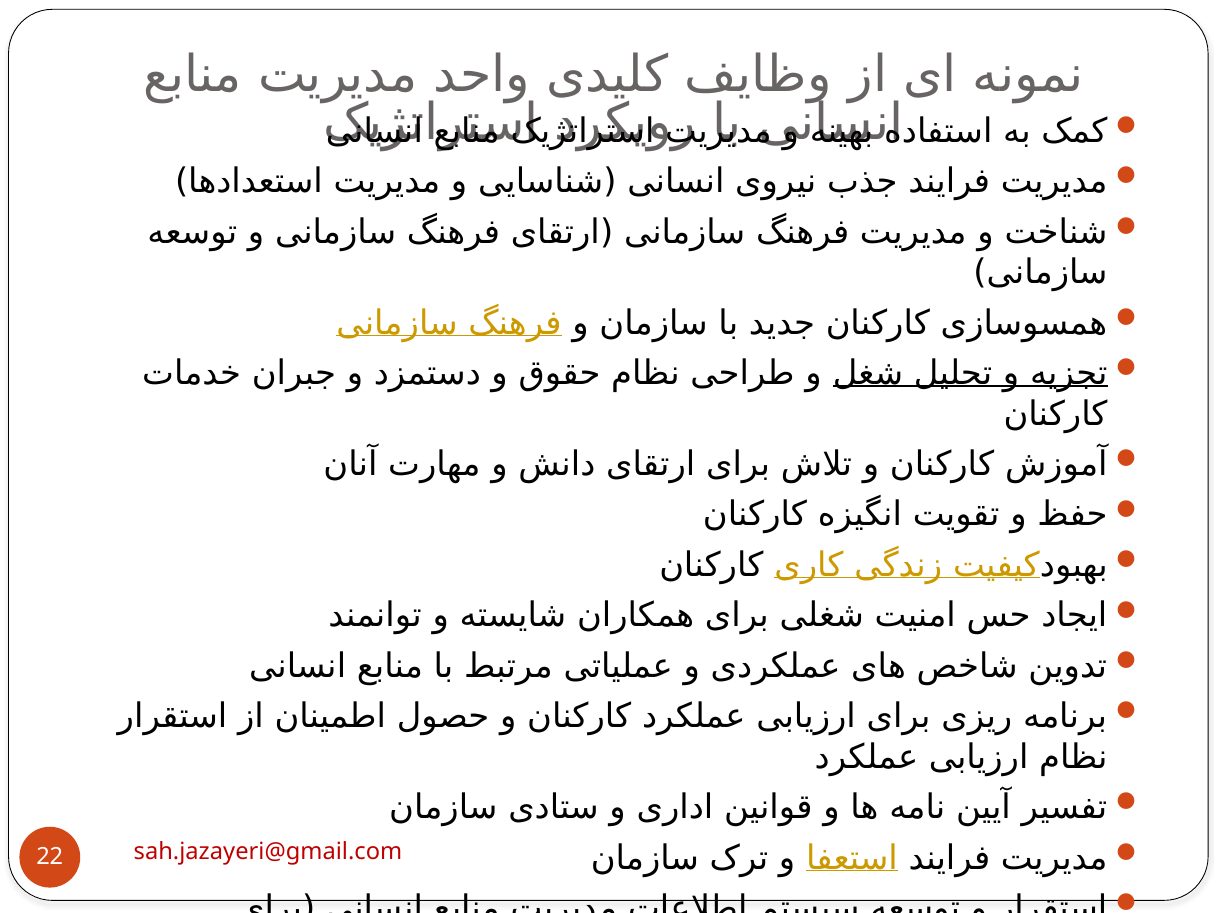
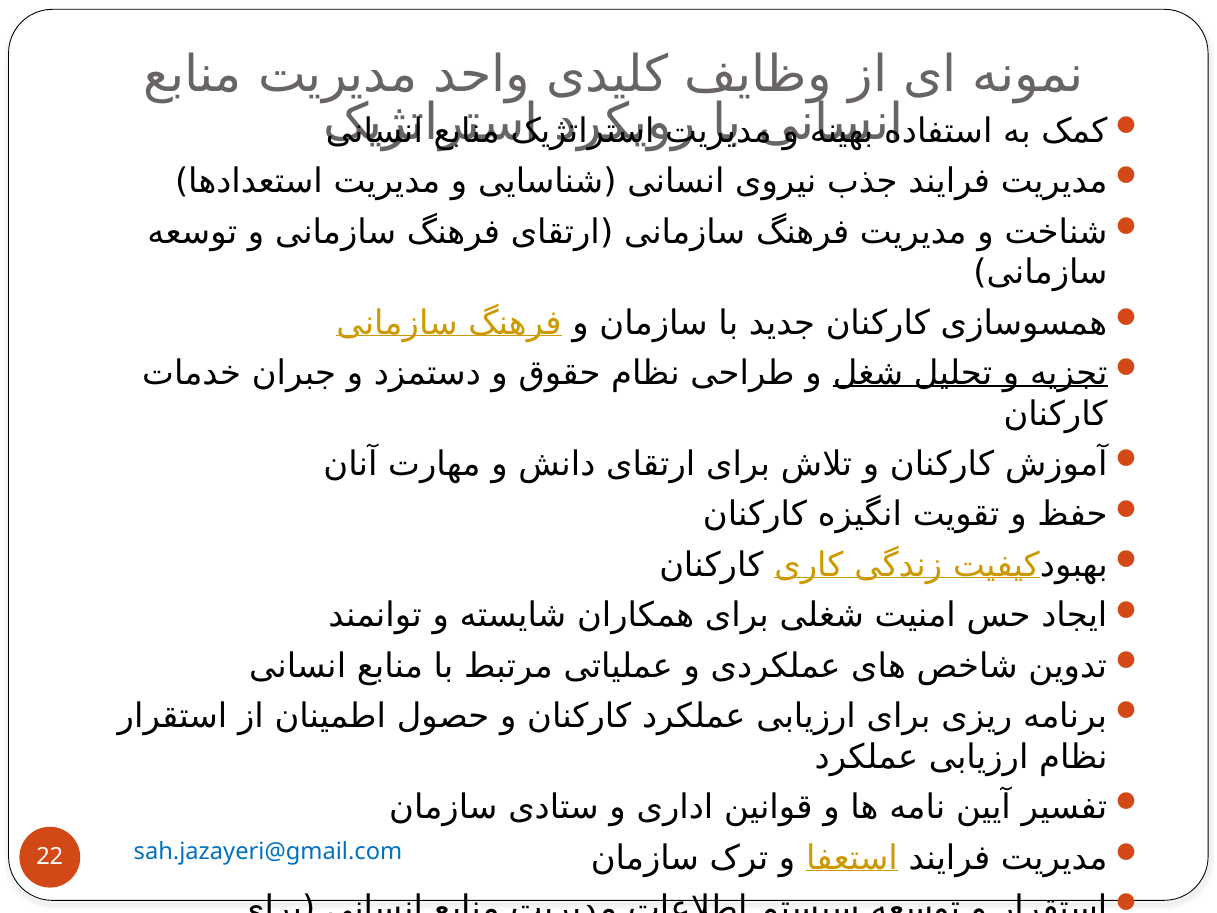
sah.jazayeri@gmail.com colour: red -> blue
